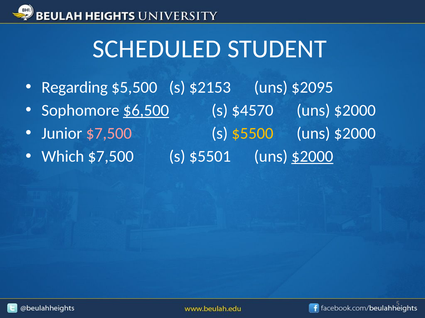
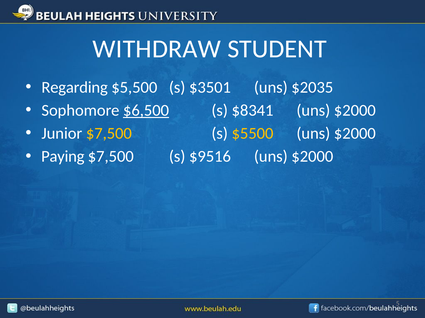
SCHEDULED: SCHEDULED -> WITHDRAW
$2153: $2153 -> $3501
$2095: $2095 -> $2035
$4570: $4570 -> $8341
$7,500 at (109, 134) colour: pink -> yellow
Which: Which -> Paying
$5501: $5501 -> $9516
$2000 at (312, 157) underline: present -> none
